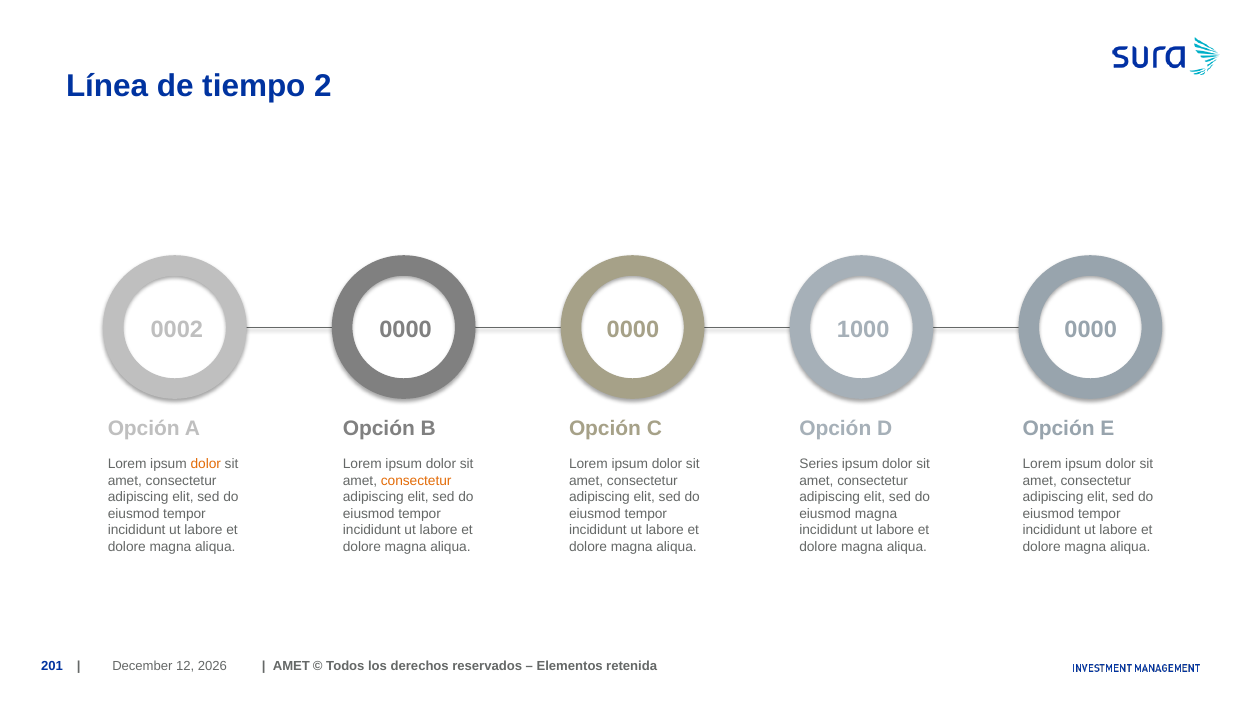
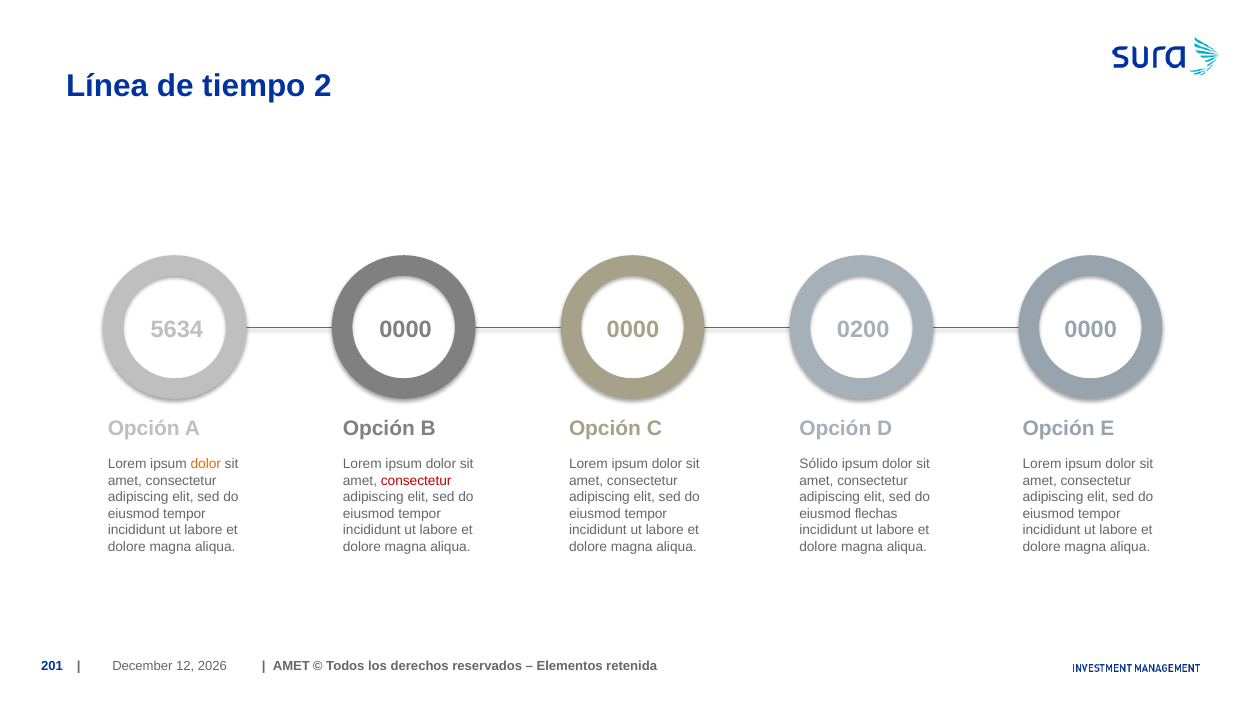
0002: 0002 -> 5634
1000: 1000 -> 0200
Series: Series -> Sólido
consectetur at (416, 481) colour: orange -> red
eiusmod magna: magna -> flechas
